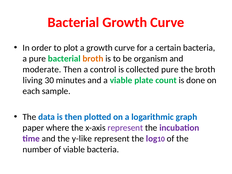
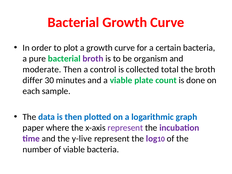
broth at (93, 59) colour: orange -> purple
collected pure: pure -> total
living: living -> differ
y-like: y-like -> y-live
